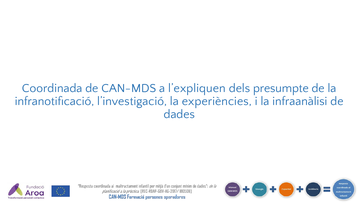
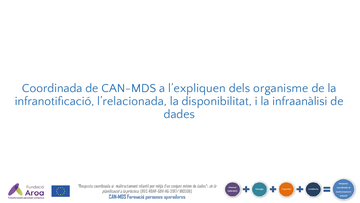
presumpte: presumpte -> organisme
l’investigació: l’investigació -> l’relacionada
experiències: experiències -> disponibilitat
